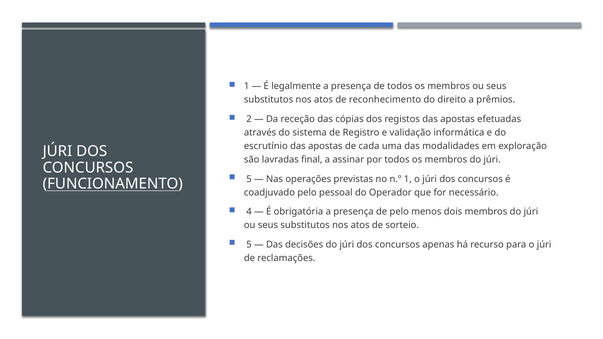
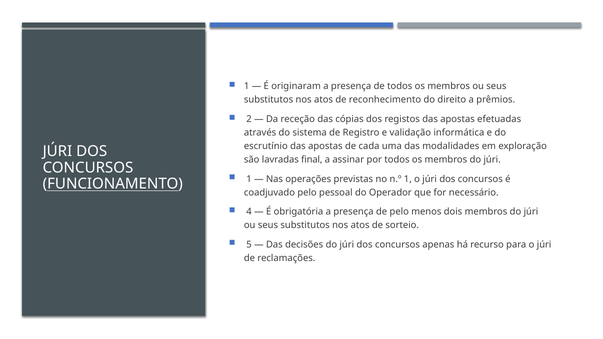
legalmente: legalmente -> originaram
5 at (249, 179): 5 -> 1
